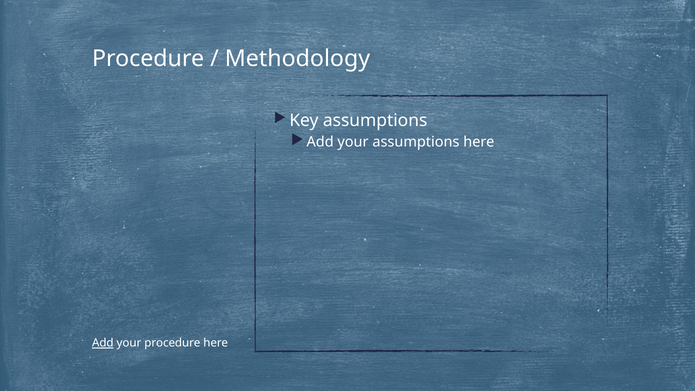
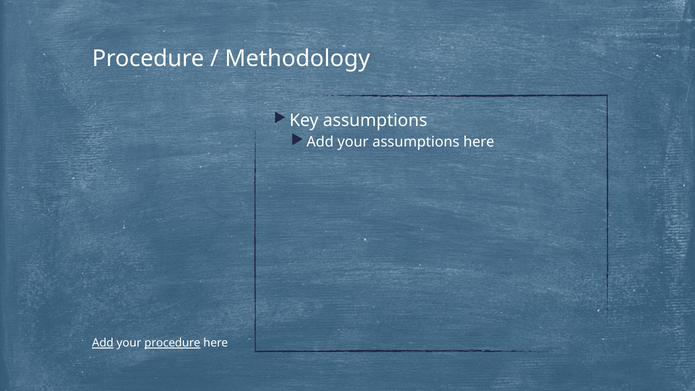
procedure at (172, 343) underline: none -> present
